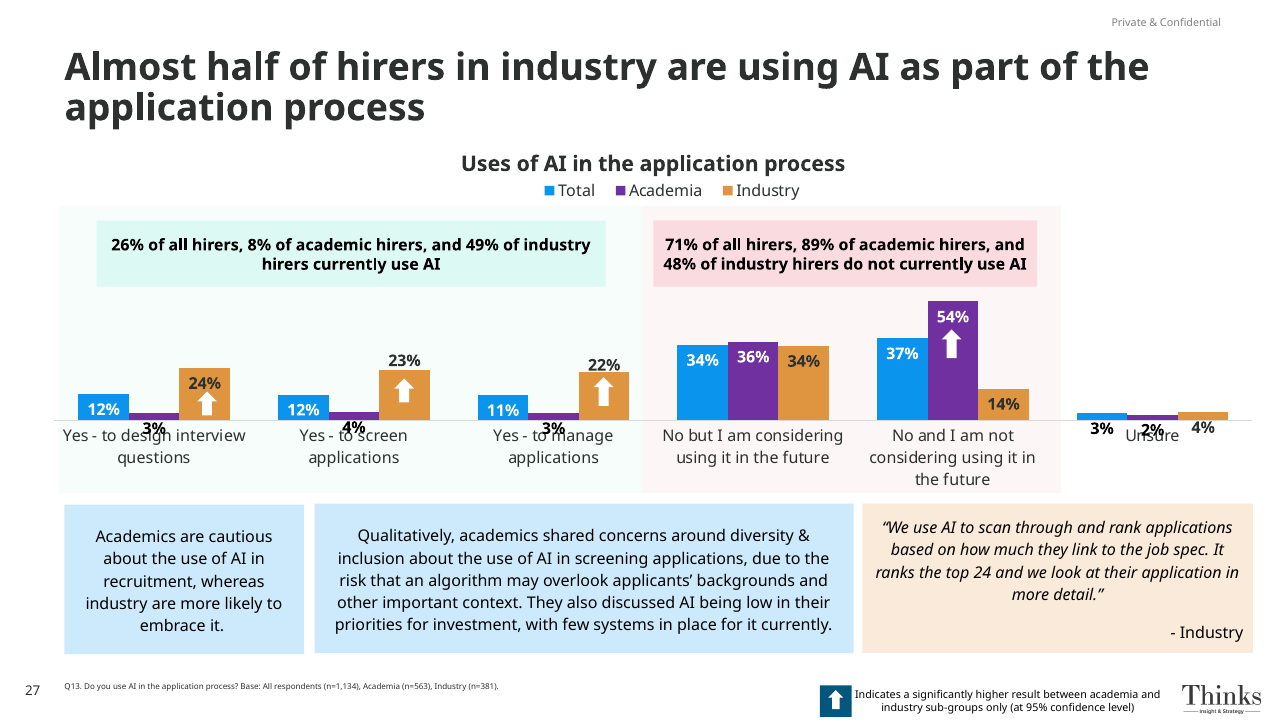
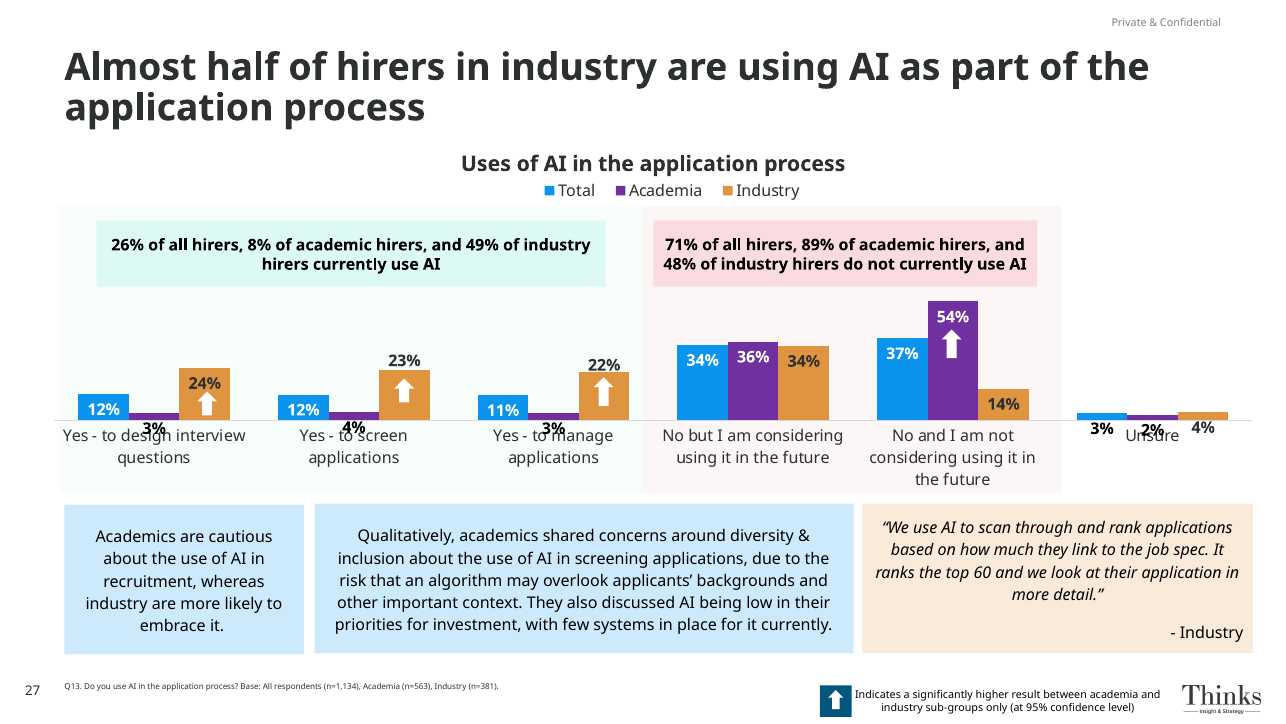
24: 24 -> 60
